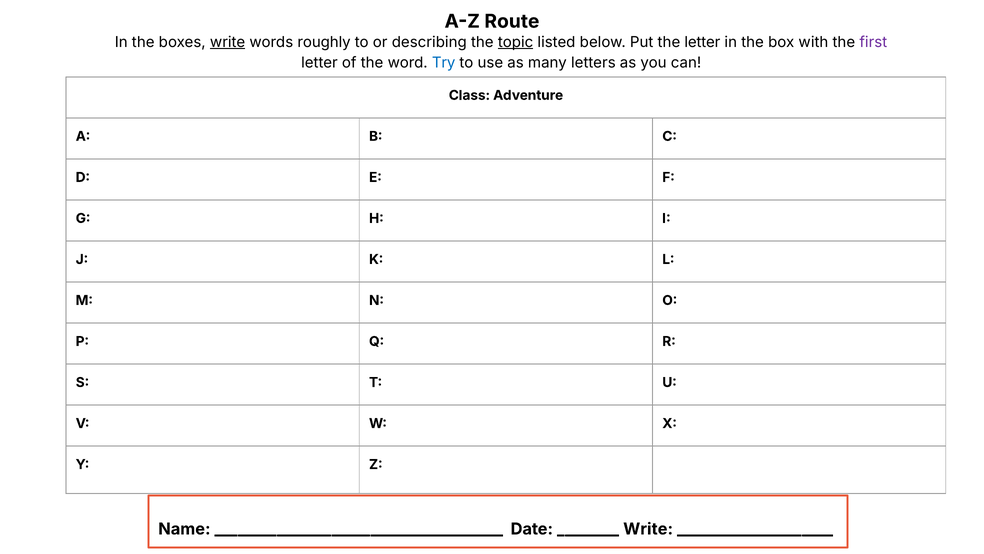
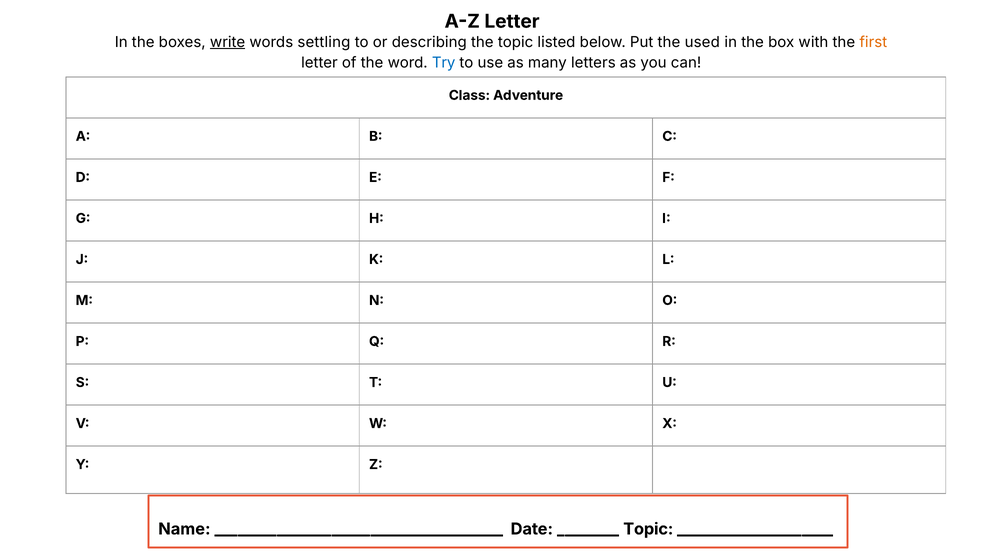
A-Z Route: Route -> Letter
roughly: roughly -> settling
topic at (516, 42) underline: present -> none
the letter: letter -> used
first colour: purple -> orange
Write at (648, 529): Write -> Topic
